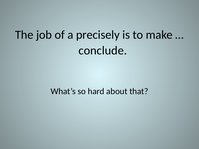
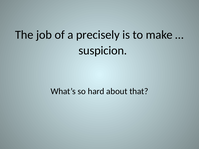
conclude: conclude -> suspicion
